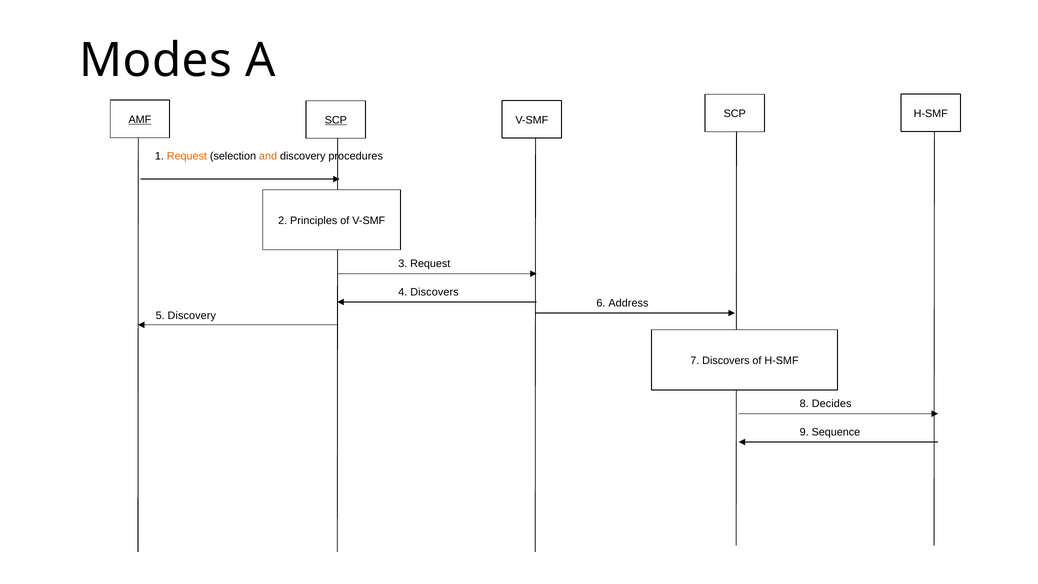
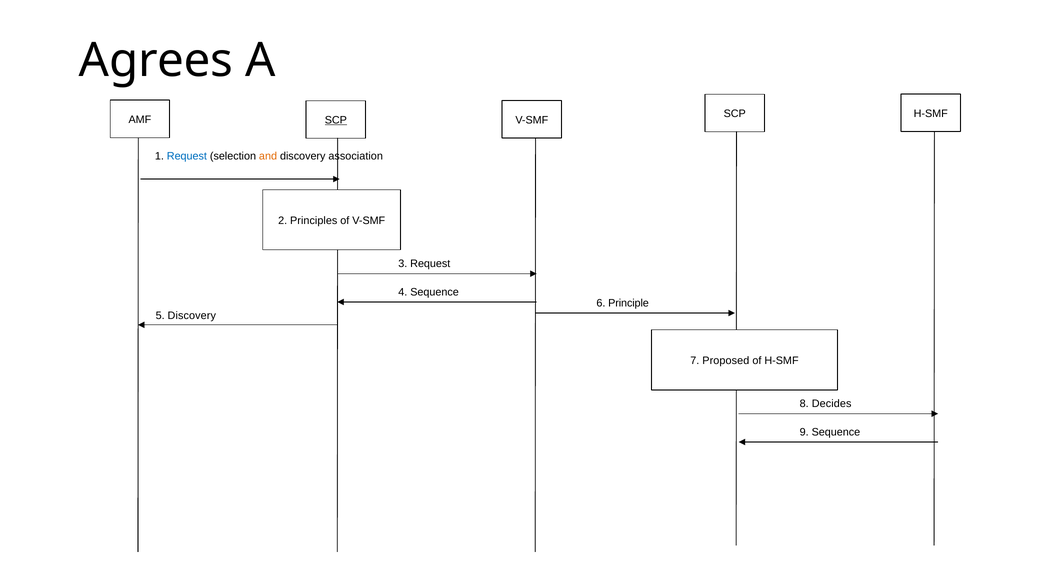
Modes: Modes -> Agrees
AMF underline: present -> none
Request at (187, 156) colour: orange -> blue
procedures: procedures -> association
4 Discovers: Discovers -> Sequence
Address: Address -> Principle
7 Discovers: Discovers -> Proposed
